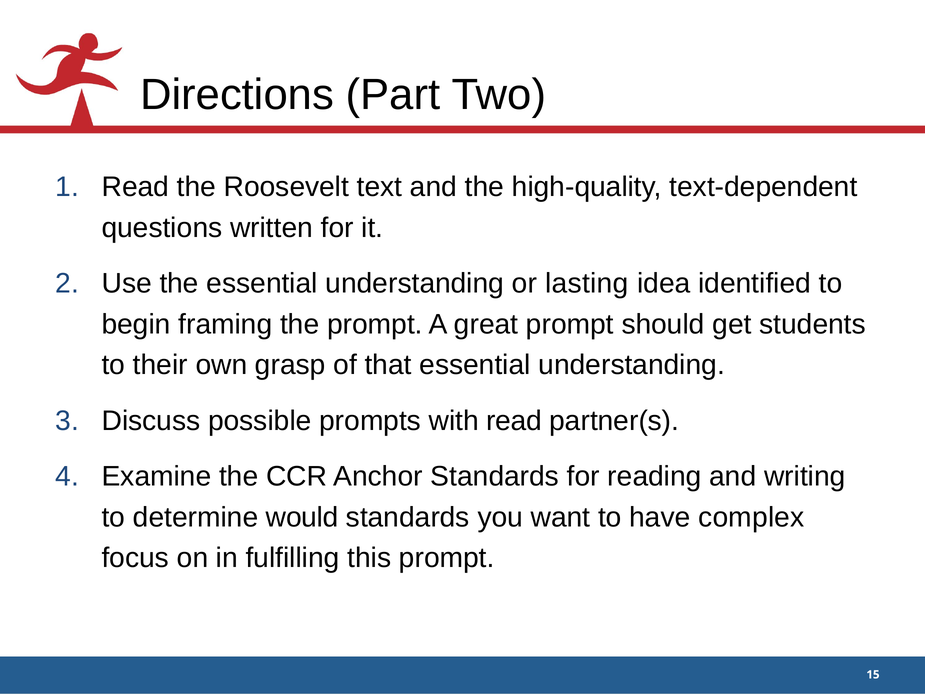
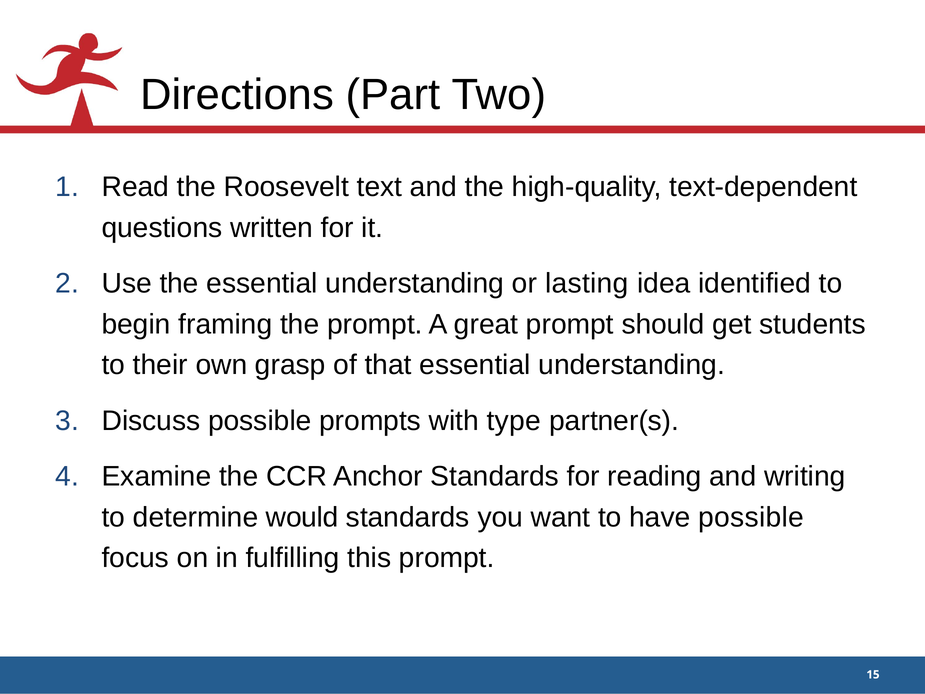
with read: read -> type
have complex: complex -> possible
